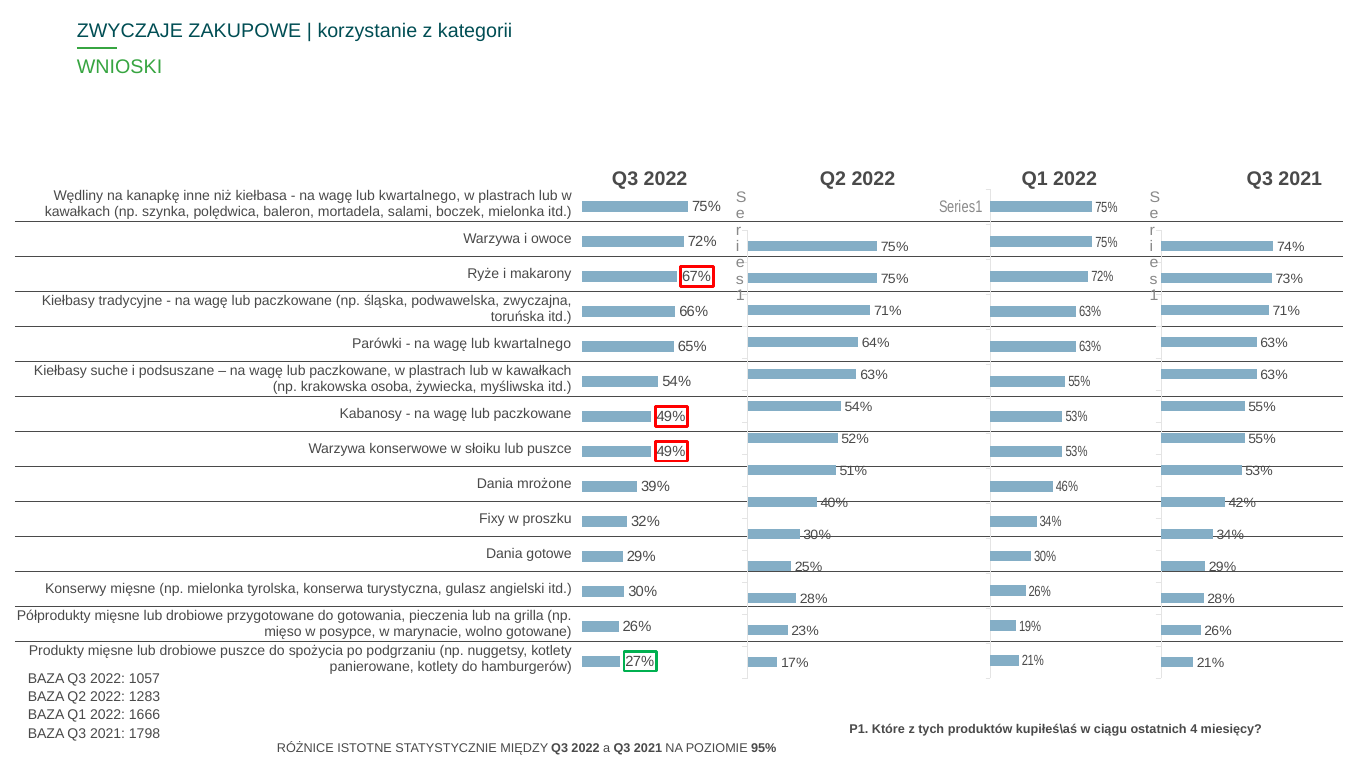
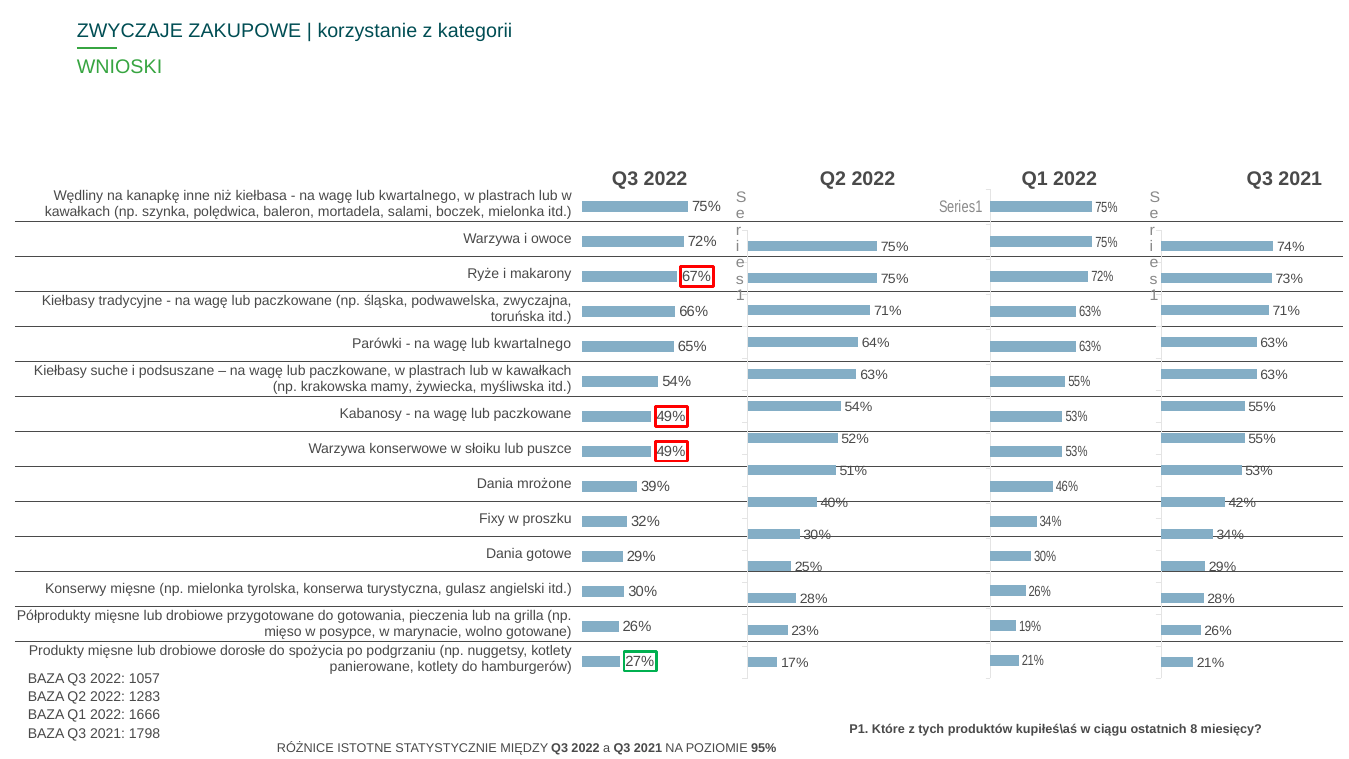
osoba: osoba -> mamy
drobiowe puszce: puszce -> dorosłe
4: 4 -> 8
